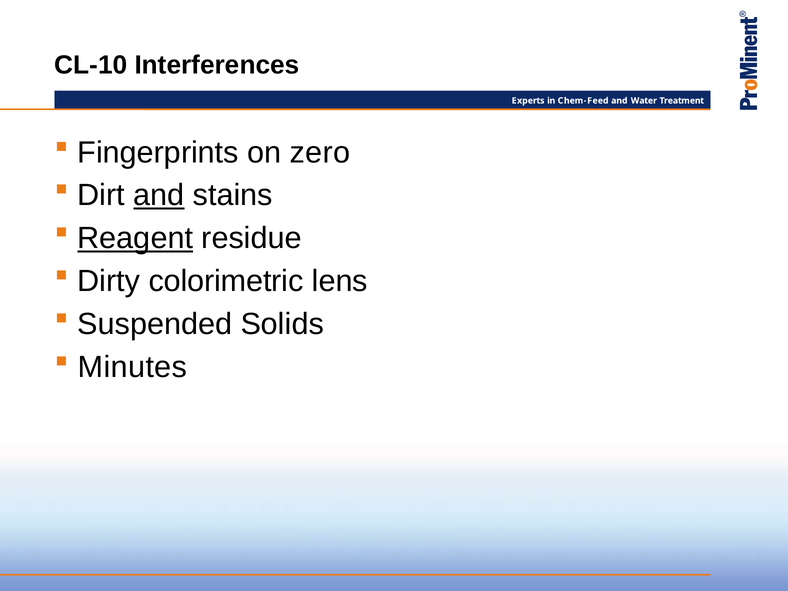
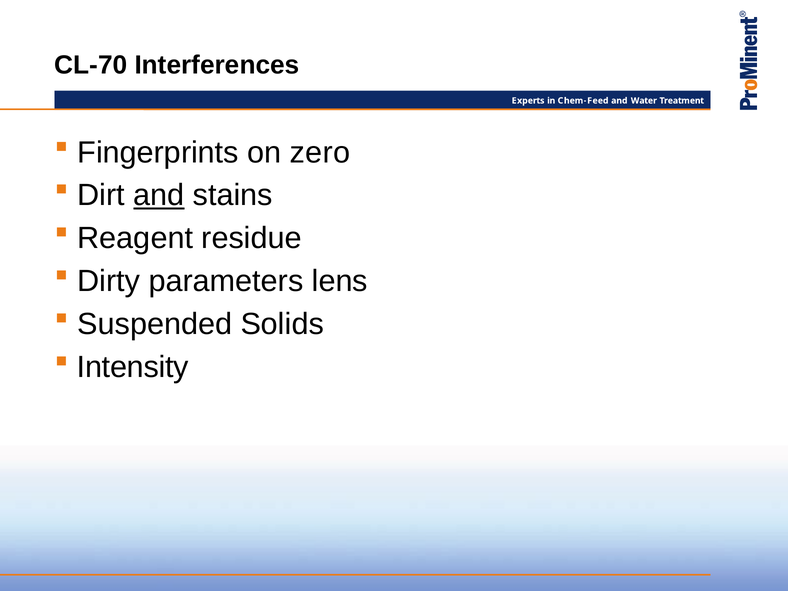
CL-10: CL-10 -> CL-70
Reagent underline: present -> none
colorimetric: colorimetric -> parameters
Minutes: Minutes -> Intensity
